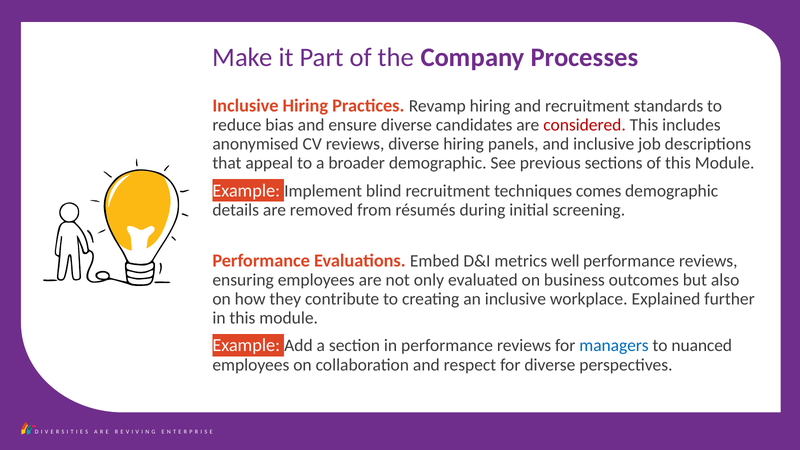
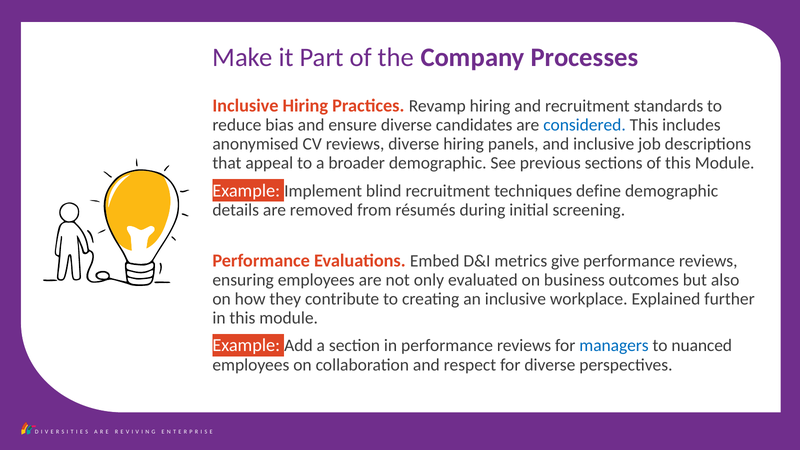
considered colour: red -> blue
comes: comes -> define
well: well -> give
